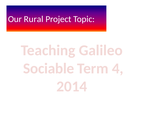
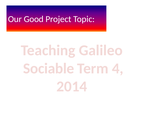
Rural: Rural -> Good
